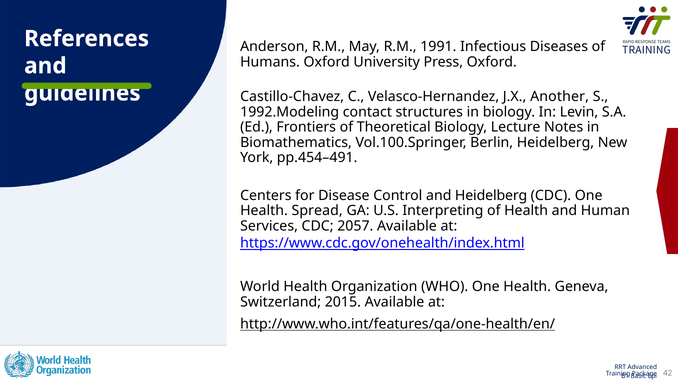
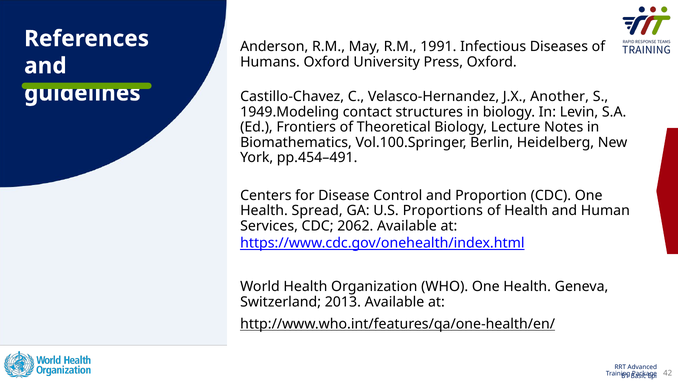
1992.Modeling: 1992.Modeling -> 1949.Modeling
and Heidelberg: Heidelberg -> Proportion
Interpreting: Interpreting -> Proportions
2057: 2057 -> 2062
2015: 2015 -> 2013
